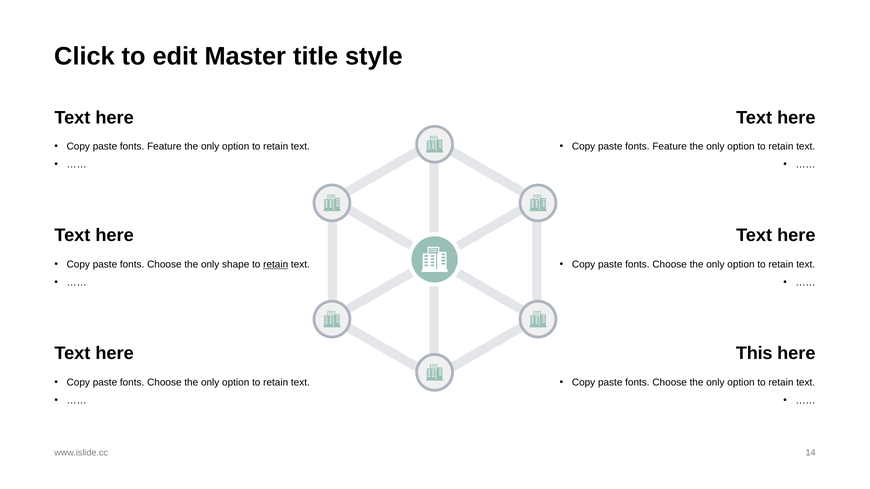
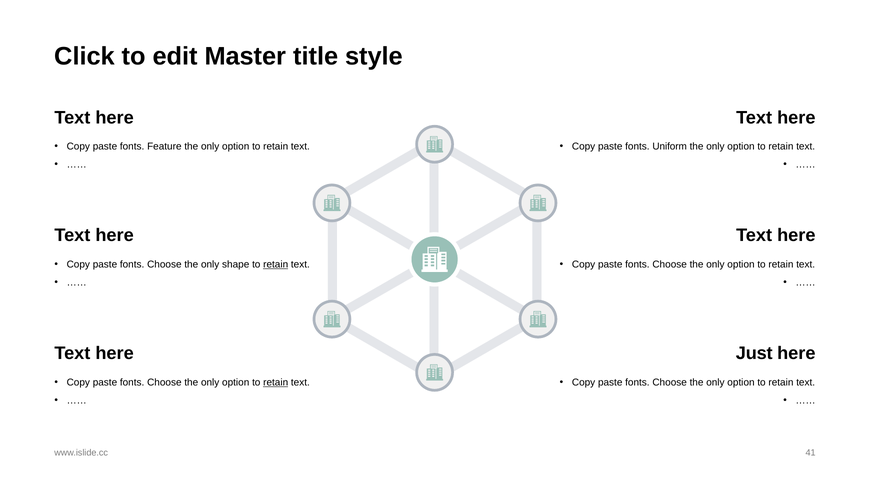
Feature at (670, 147): Feature -> Uniform
This: This -> Just
retain at (276, 383) underline: none -> present
14: 14 -> 41
